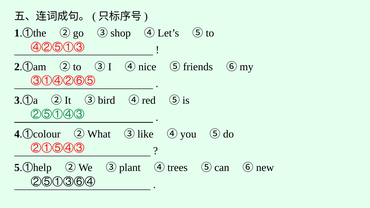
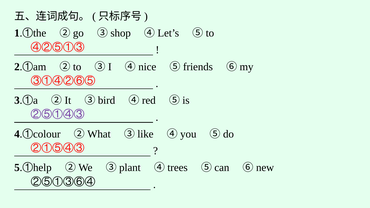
②⑤①④③ colour: green -> purple
